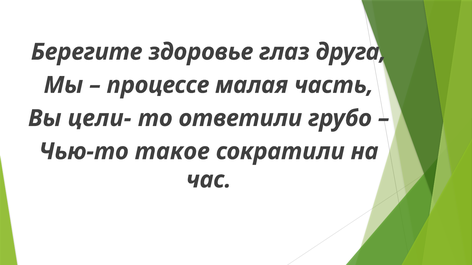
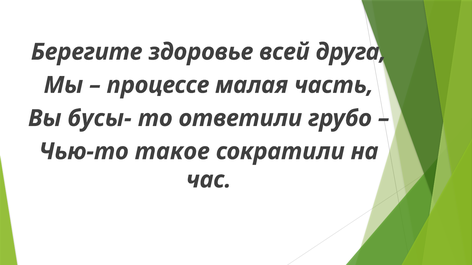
глаз: глаз -> всей
цели-: цели- -> бусы-
